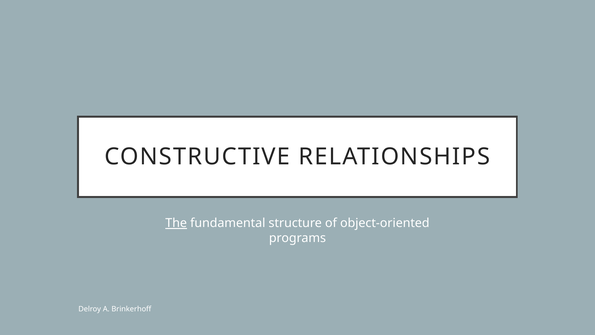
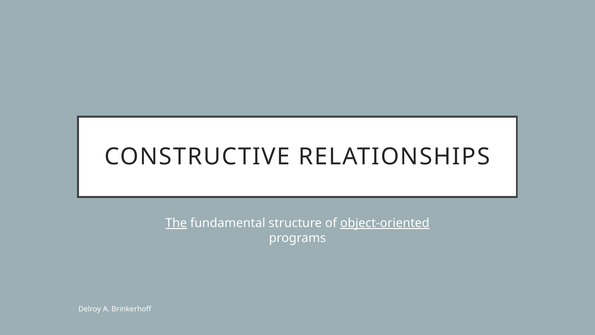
object-oriented underline: none -> present
